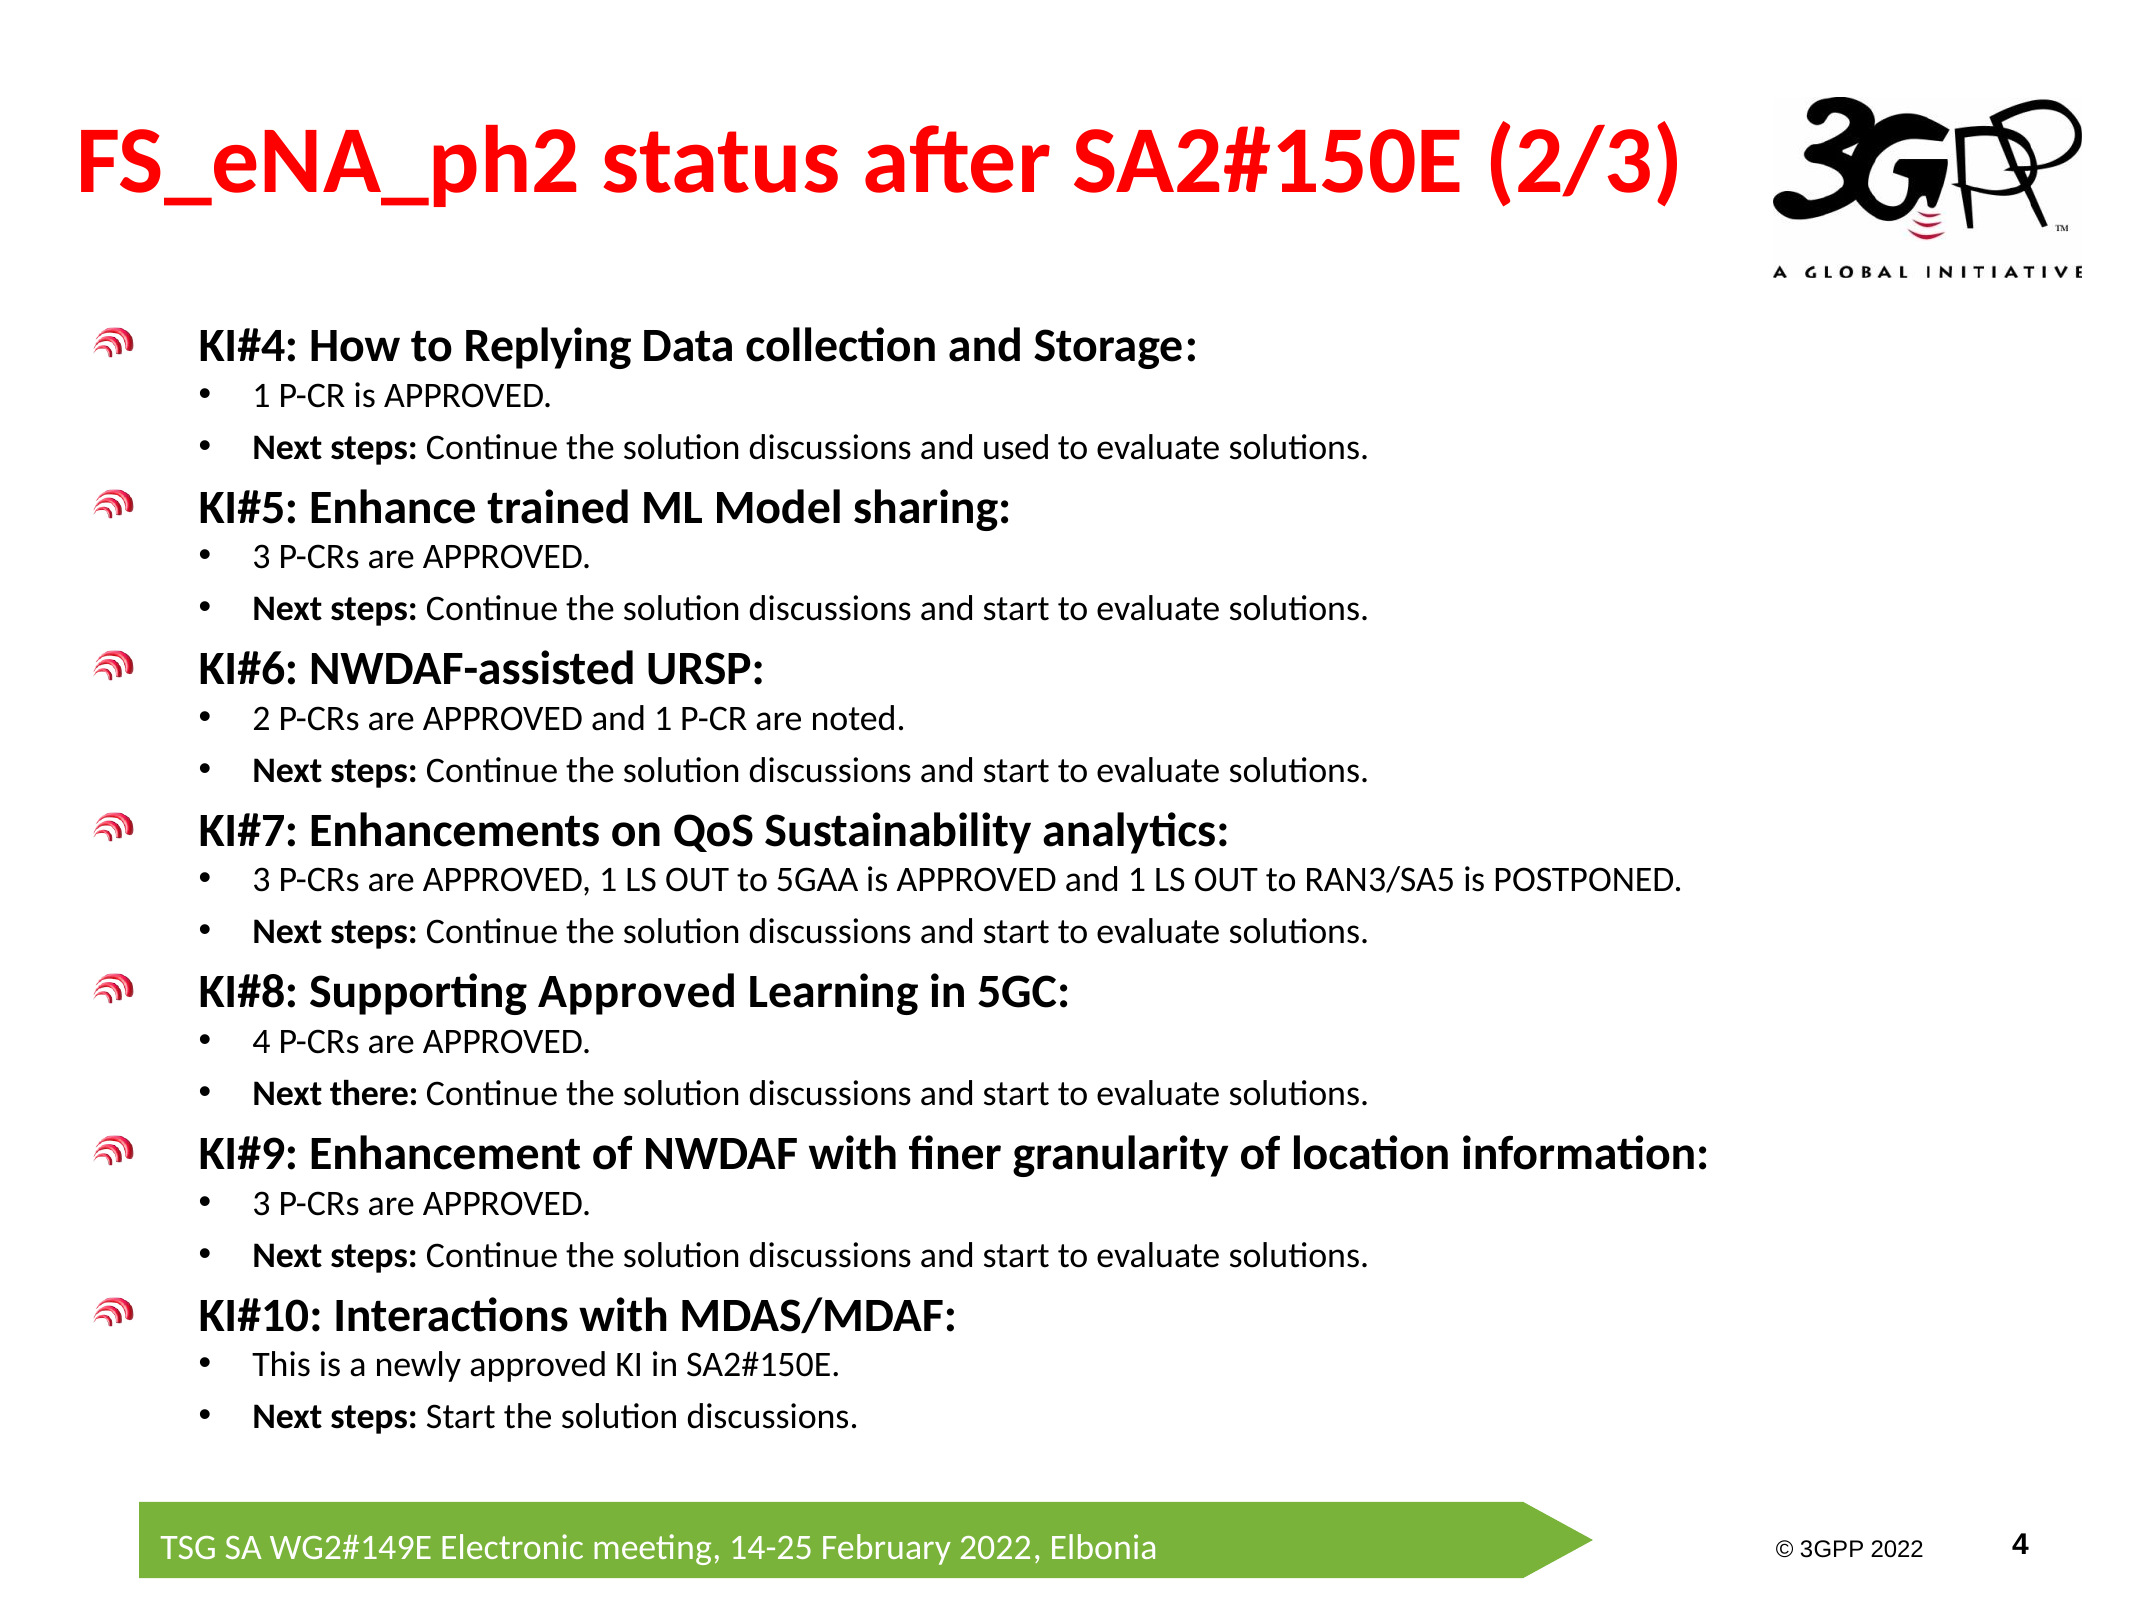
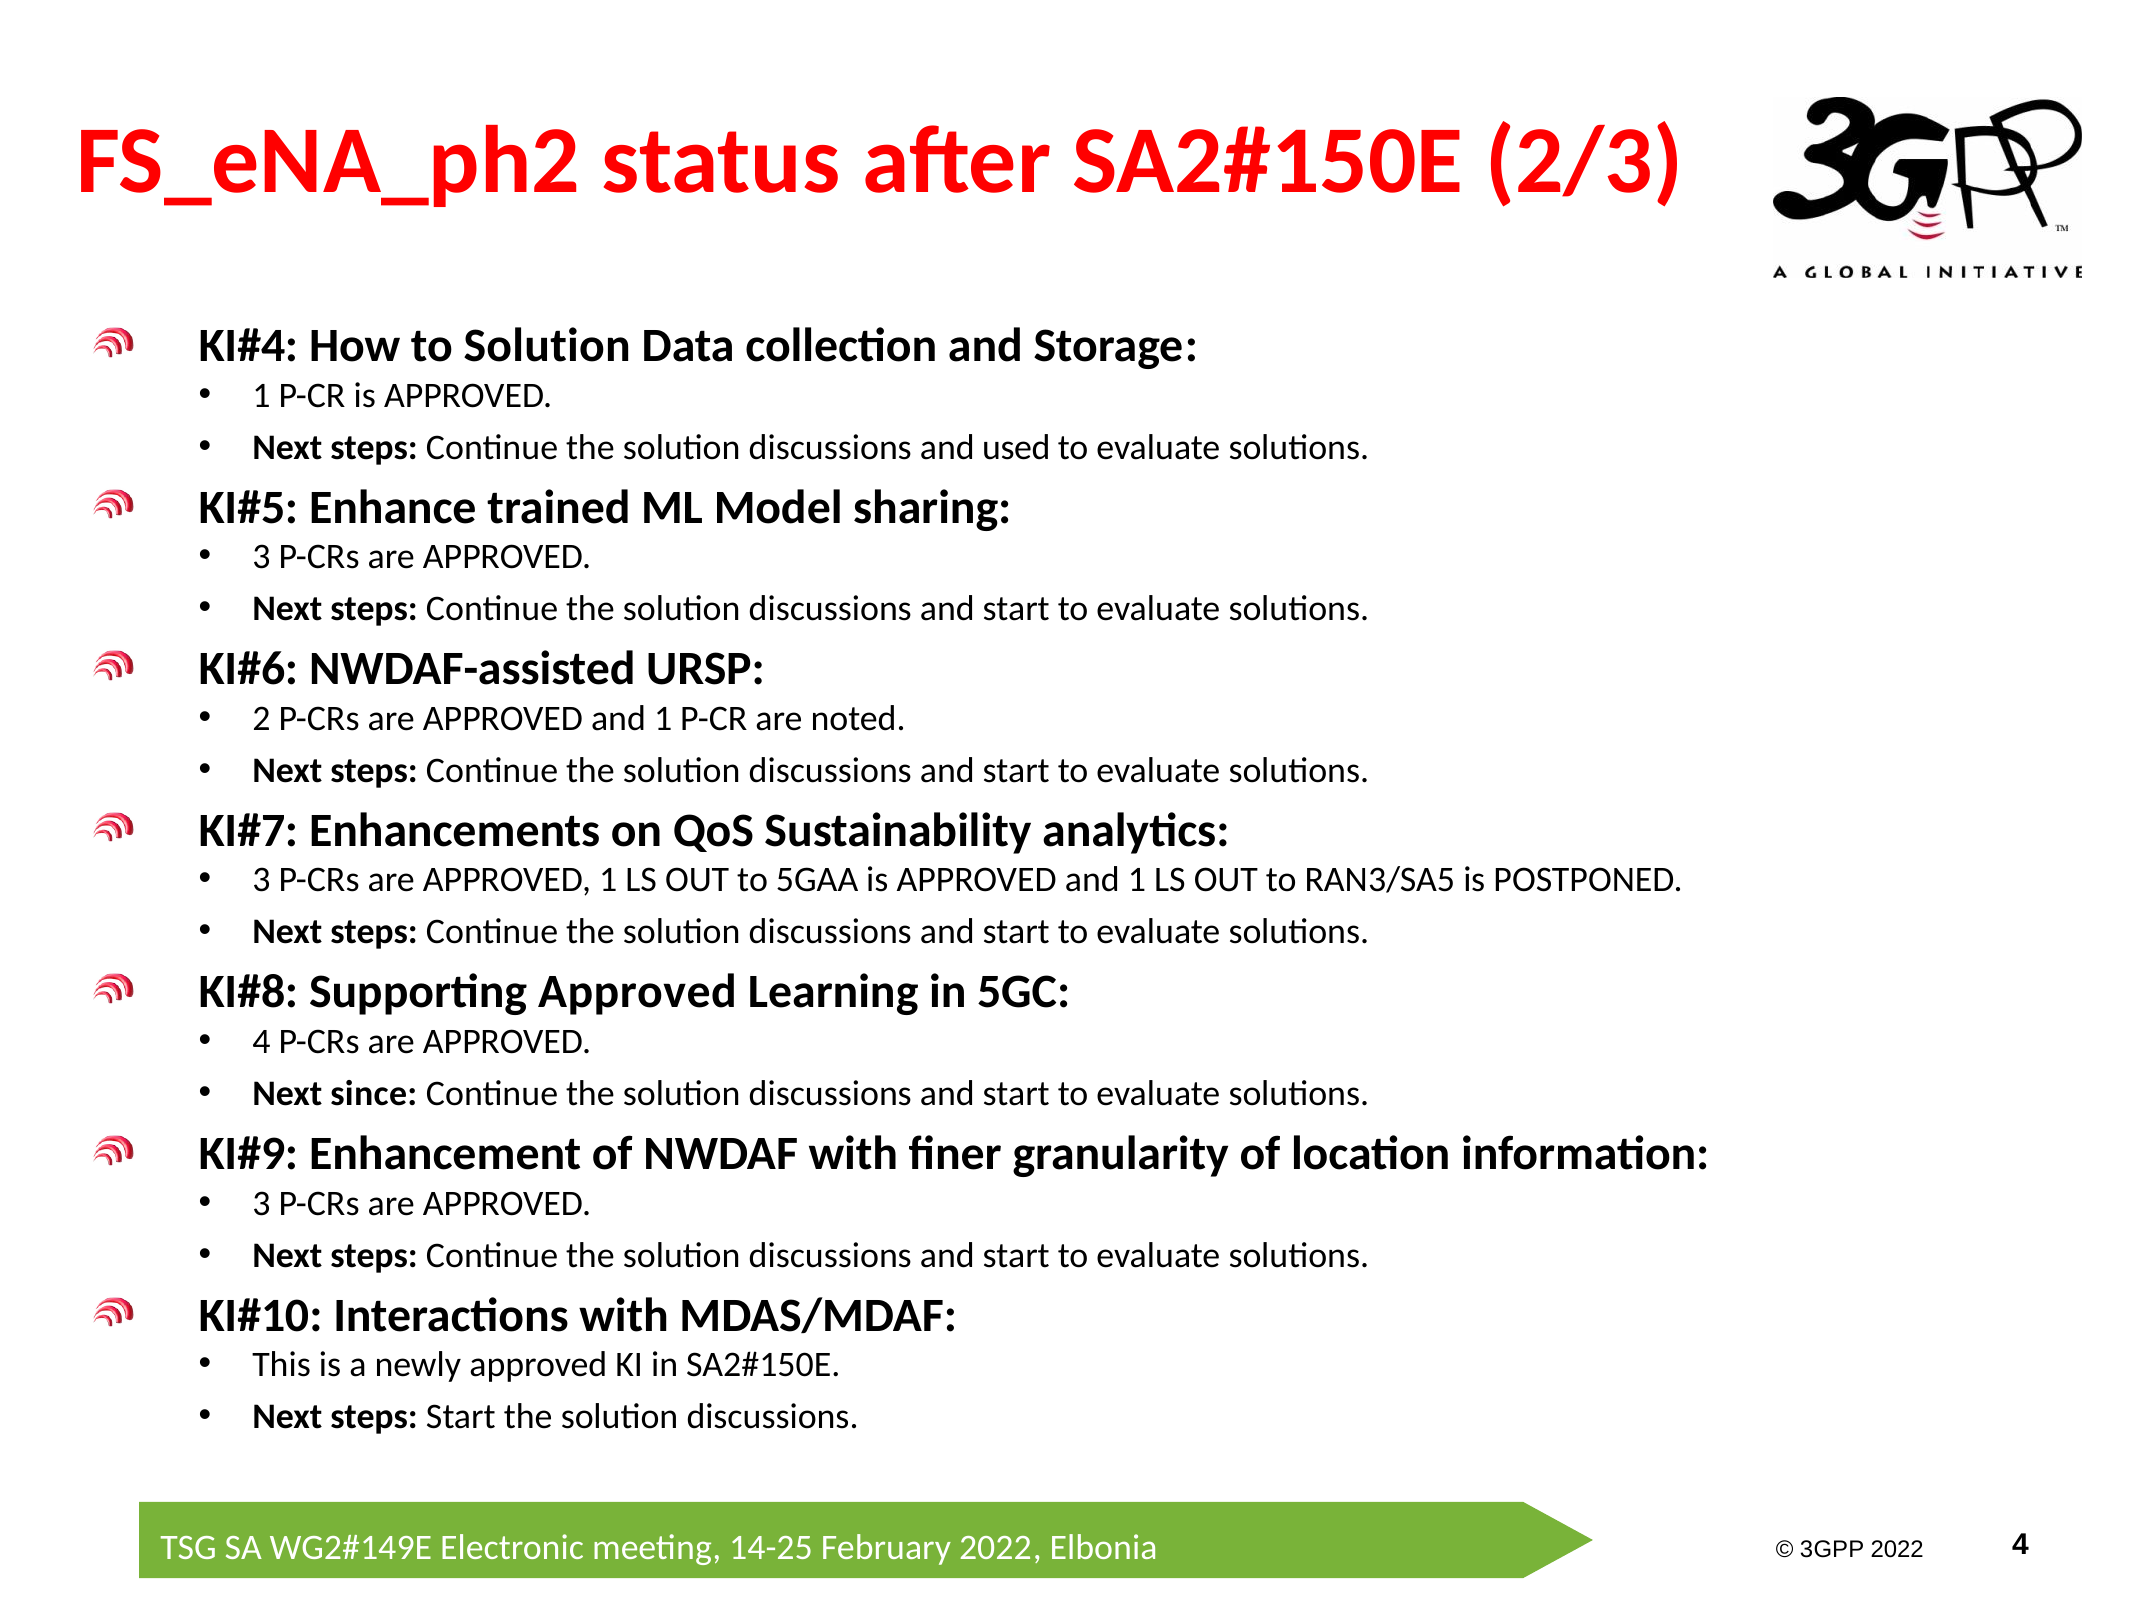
to Replying: Replying -> Solution
there: there -> since
